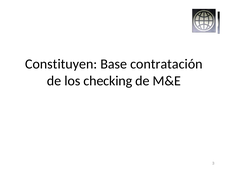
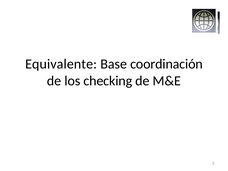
Constituyen: Constituyen -> Equivalente
contratación: contratación -> coordinación
